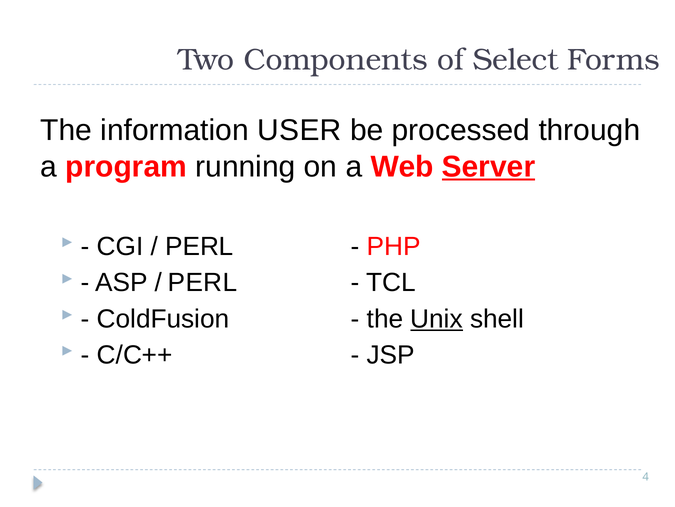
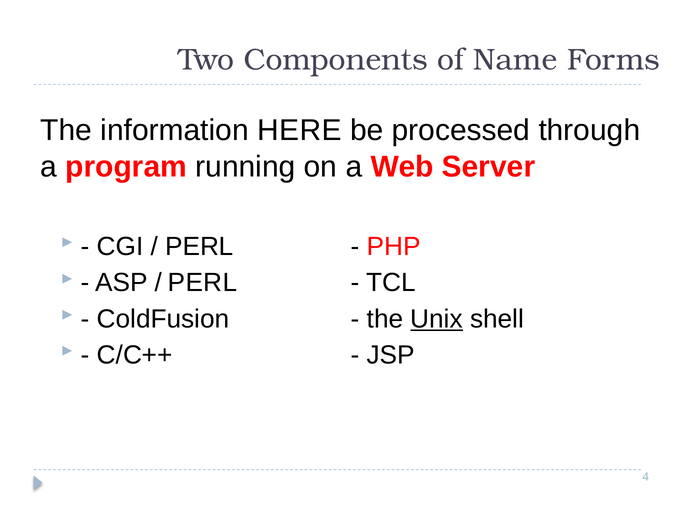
Select: Select -> Name
USER: USER -> HERE
Server underline: present -> none
